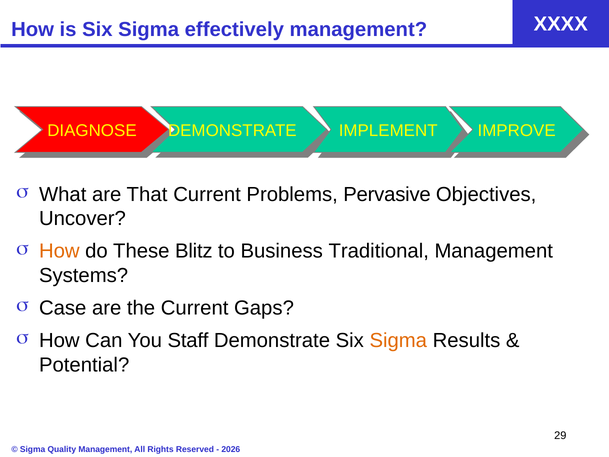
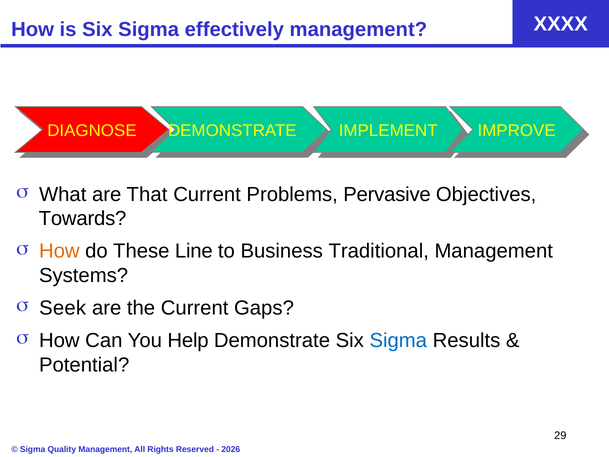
Uncover: Uncover -> Towards
Blitz: Blitz -> Line
Case: Case -> Seek
Staff: Staff -> Help
Sigma at (398, 340) colour: orange -> blue
